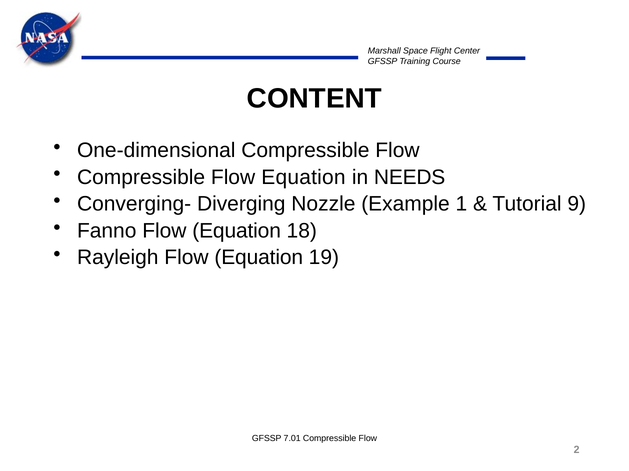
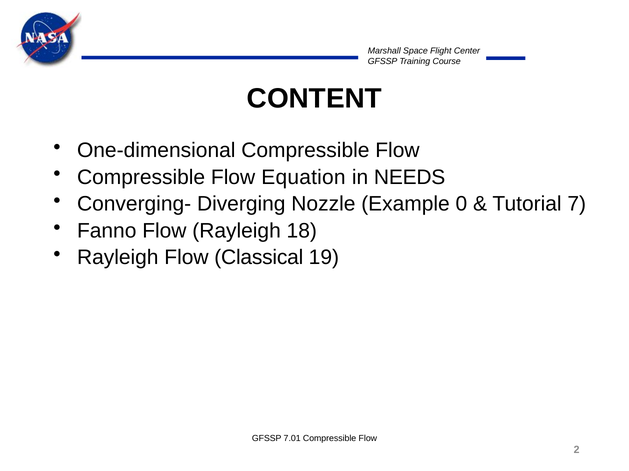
1: 1 -> 0
9: 9 -> 7
Fanno Flow Equation: Equation -> Rayleigh
Rayleigh Flow Equation: Equation -> Classical
